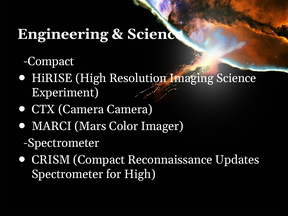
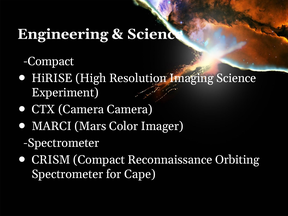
Updates: Updates -> Orbiting
for High: High -> Cape
